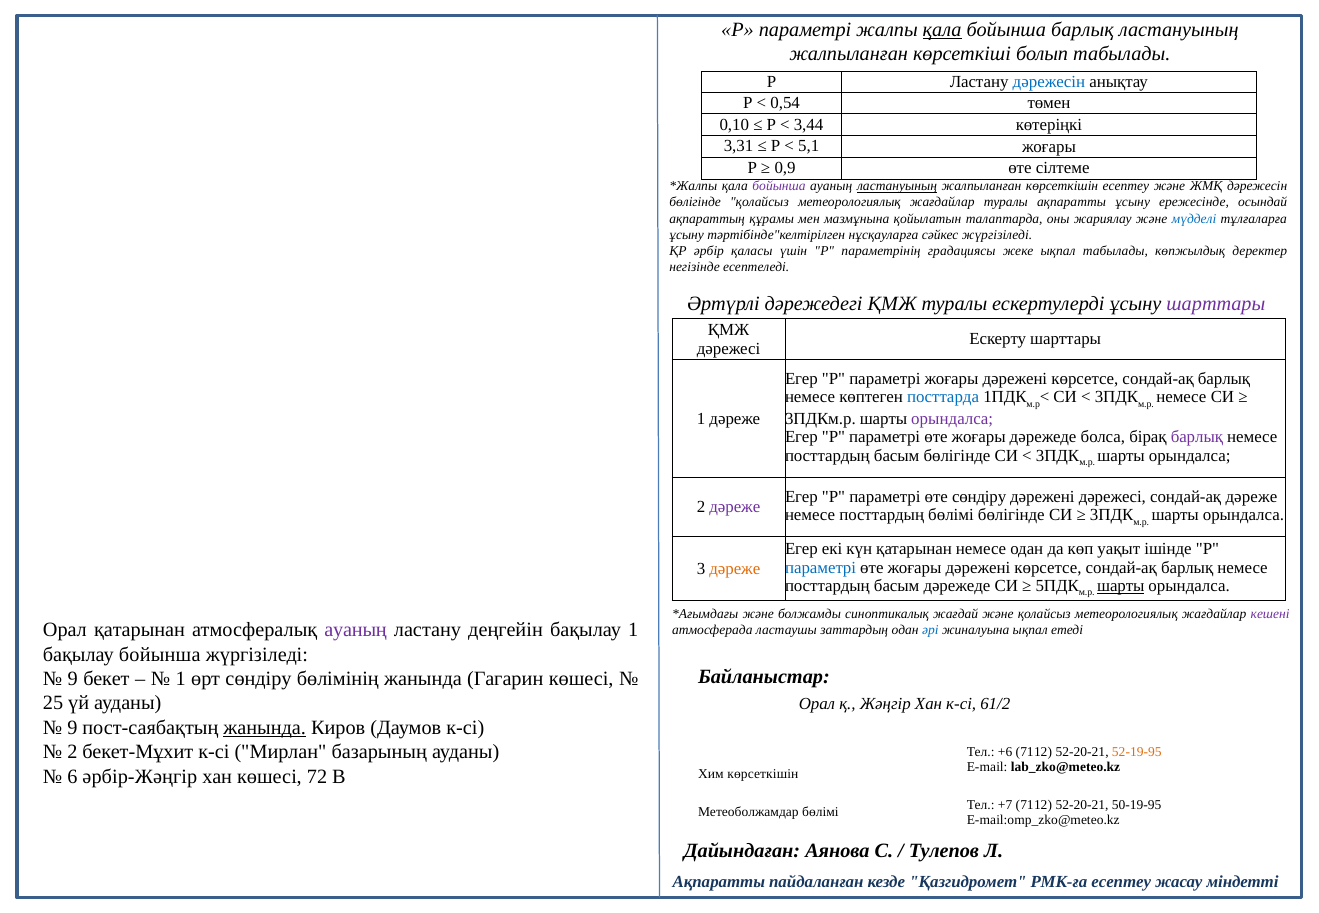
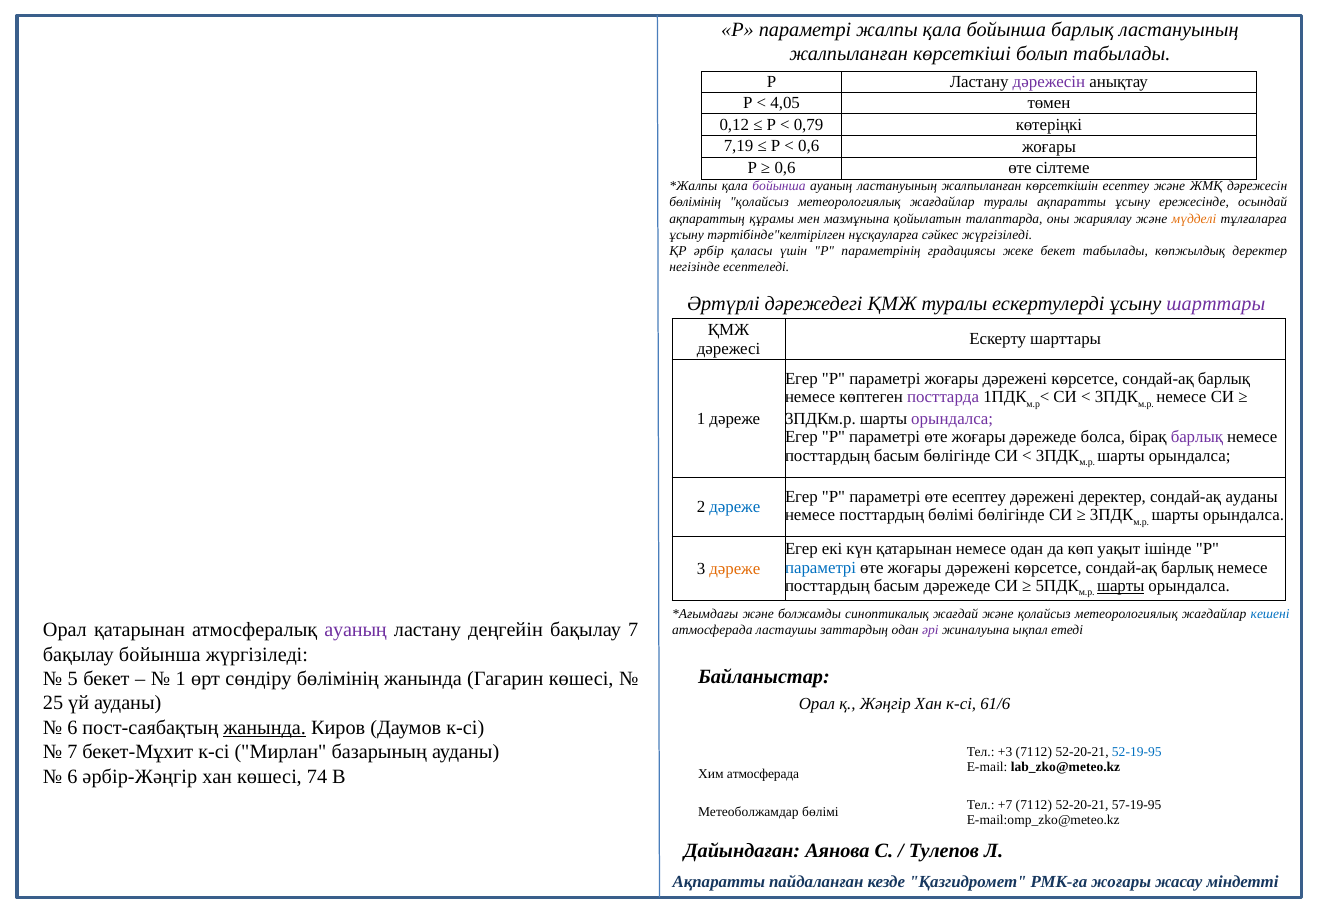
қала at (942, 30) underline: present -> none
дәрежесін at (1049, 82) colour: blue -> purple
0,54: 0,54 -> 4,05
0,10: 0,10 -> 0,12
3,44: 3,44 -> 0,79
3,31: 3,31 -> 7,19
5,1 at (809, 146): 5,1 -> 0,6
0,9 at (785, 168): 0,9 -> 0,6
ластануының at (897, 186) underline: present -> none
бөлігінде at (695, 202): бөлігінде -> бөлімінің
мүдделі colour: blue -> orange
жеке ықпал: ықпал -> бекет
посттарда colour: blue -> purple
өте сөндіру: сөндіру -> есептеу
дәрежені дәрежесі: дәрежесі -> деректер
сондай-ақ дәреже: дәреже -> ауданы
дәреже at (735, 507) colour: purple -> blue
кешені colour: purple -> blue
бақылау 1: 1 -> 7
әрі colour: blue -> purple
9 at (73, 679): 9 -> 5
61/2: 61/2 -> 61/6
9 at (72, 728): 9 -> 6
2 at (72, 752): 2 -> 7
+6: +6 -> +3
52-19-95 colour: orange -> blue
72: 72 -> 74
Хим көрсеткішін: көрсеткішін -> атмосферада
50-19-95: 50-19-95 -> 57-19-95
РМК-ға есептеу: есептеу -> жоғары
